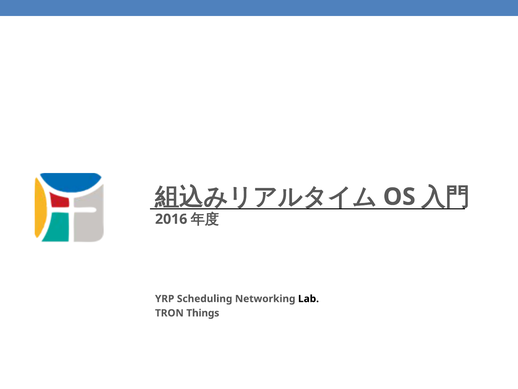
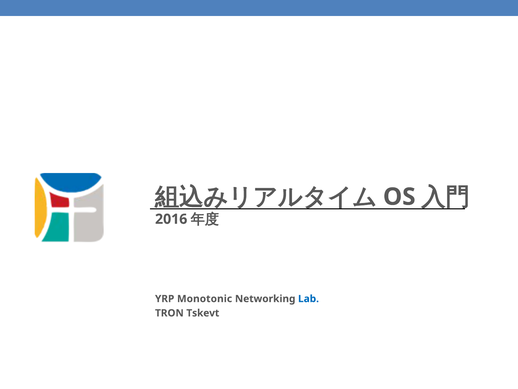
Scheduling: Scheduling -> Monotonic
Lab colour: black -> blue
Things: Things -> Tskevt
